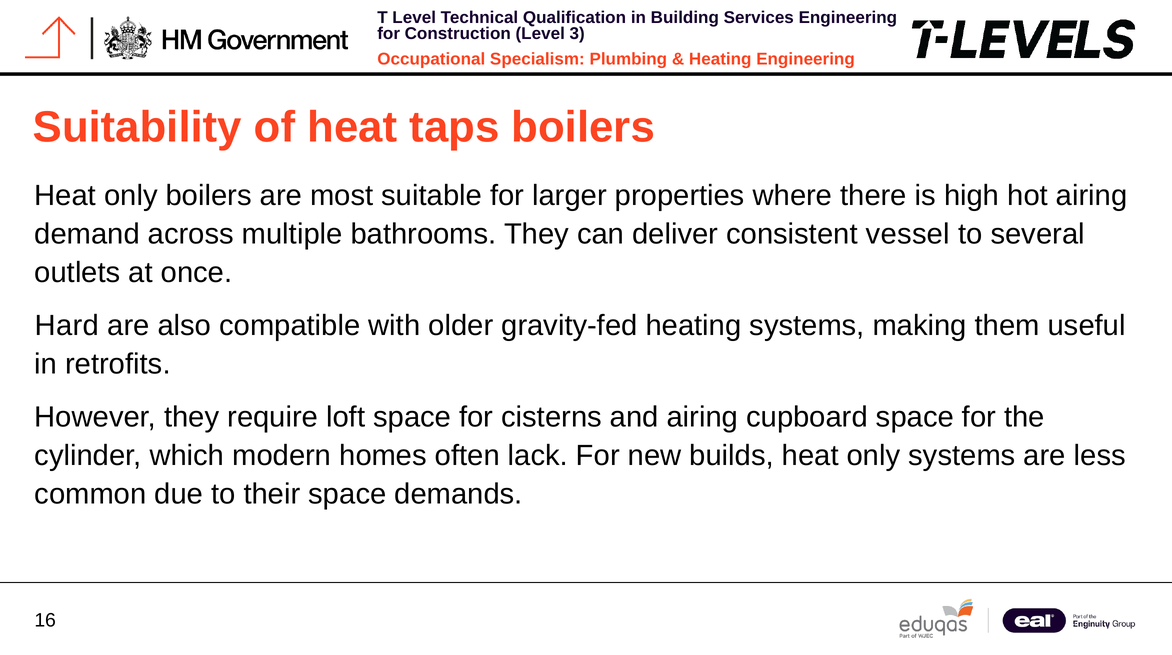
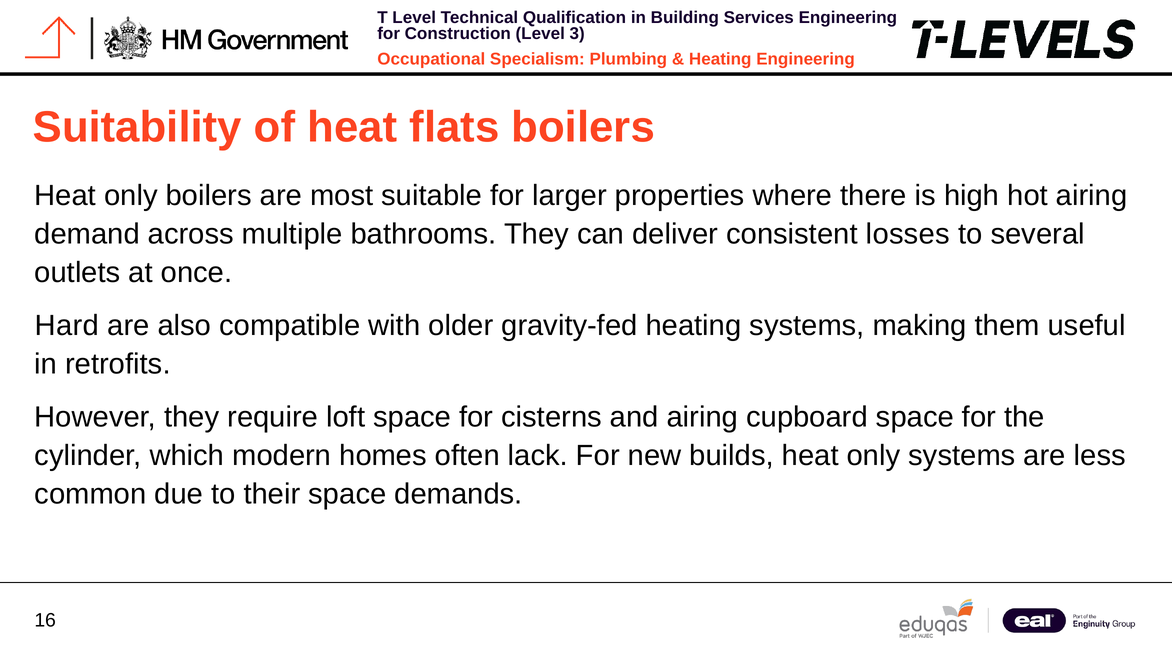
taps: taps -> flats
vessel: vessel -> losses
